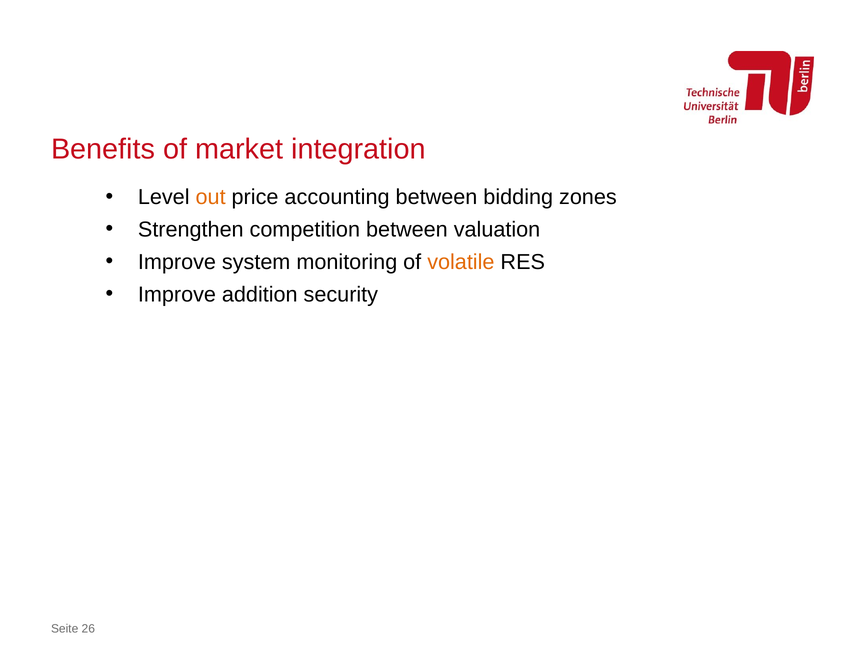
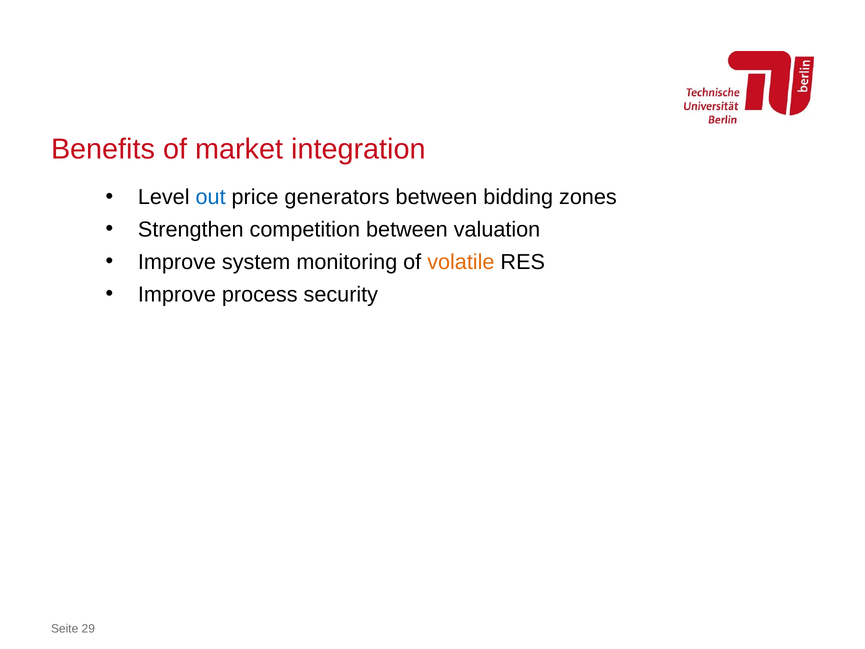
out colour: orange -> blue
accounting: accounting -> generators
addition: addition -> process
26: 26 -> 29
